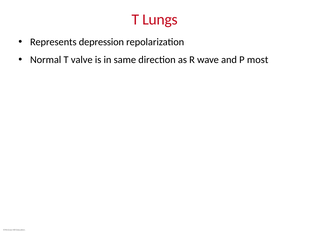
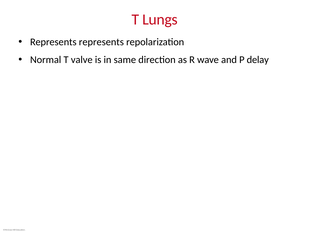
Represents depression: depression -> represents
most: most -> delay
